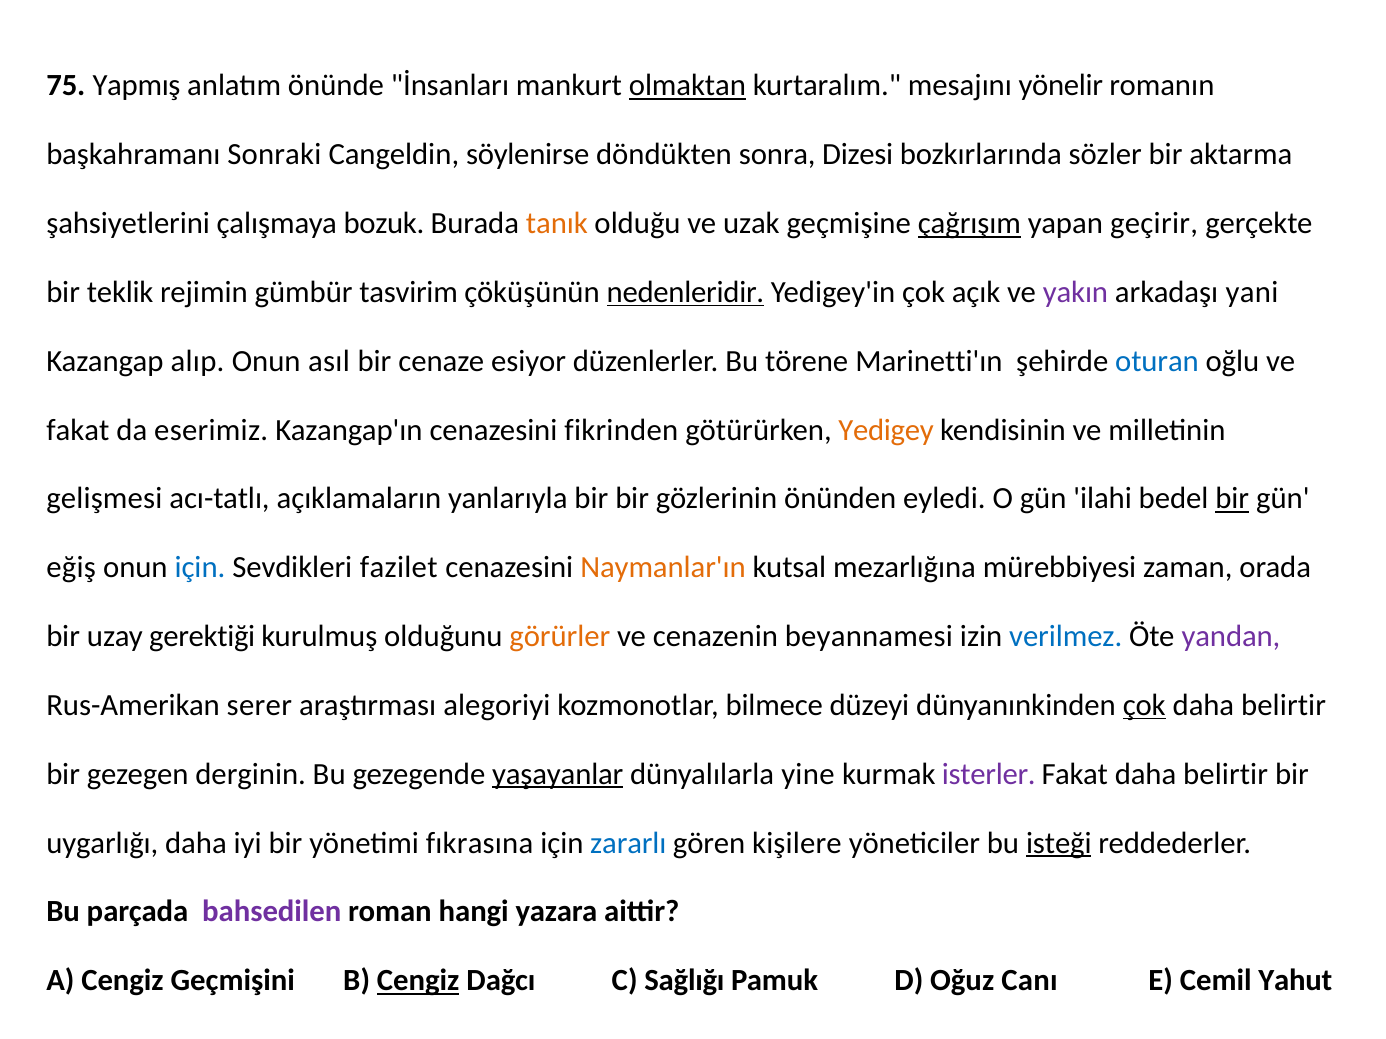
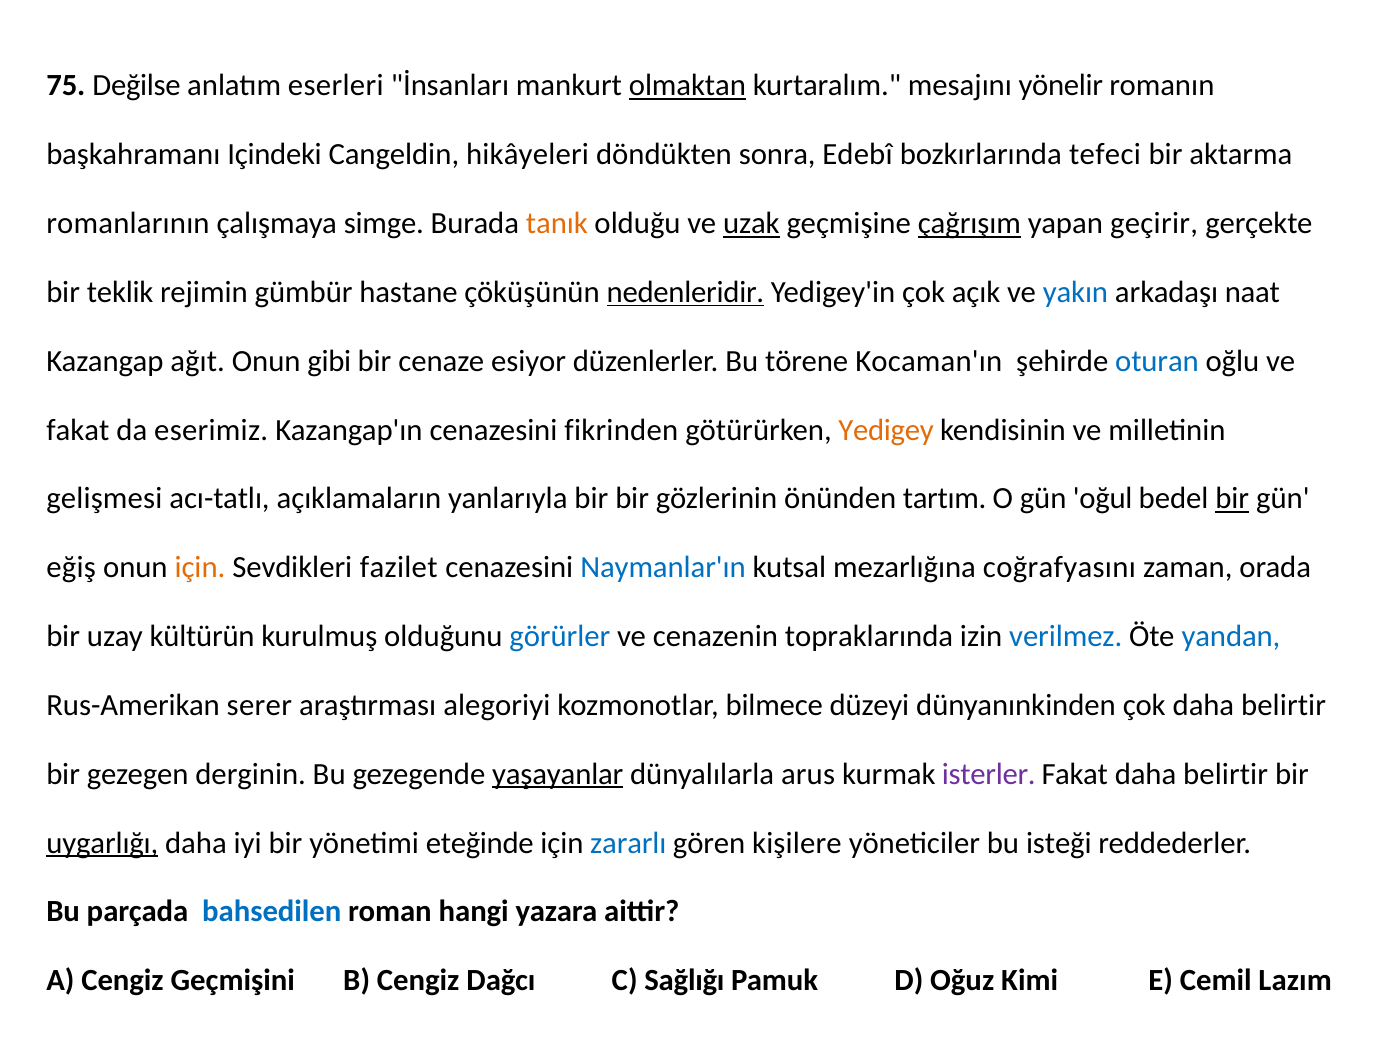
Yapmış: Yapmış -> Değilse
önünde: önünde -> eserleri
Sonraki: Sonraki -> Içindeki
söylenirse: söylenirse -> hikâyeleri
Dizesi: Dizesi -> Edebî
sözler: sözler -> tefeci
şahsiyetlerini: şahsiyetlerini -> romanlarının
bozuk: bozuk -> simge
uzak underline: none -> present
tasvirim: tasvirim -> hastane
yakın colour: purple -> blue
yani: yani -> naat
alıp: alıp -> ağıt
asıl: asıl -> gibi
Marinetti'ın: Marinetti'ın -> Kocaman'ın
eyledi: eyledi -> tartım
ilahi: ilahi -> oğul
için at (200, 568) colour: blue -> orange
Naymanlar'ın colour: orange -> blue
mürebbiyesi: mürebbiyesi -> coğrafyasını
gerektiği: gerektiği -> kültürün
görürler colour: orange -> blue
beyannamesi: beyannamesi -> topraklarında
yandan colour: purple -> blue
çok at (1144, 706) underline: present -> none
yine: yine -> arus
uygarlığı underline: none -> present
fıkrasına: fıkrasına -> eteğinde
isteği underline: present -> none
bahsedilen colour: purple -> blue
Cengiz at (418, 981) underline: present -> none
Canı: Canı -> Kimi
Yahut: Yahut -> Lazım
